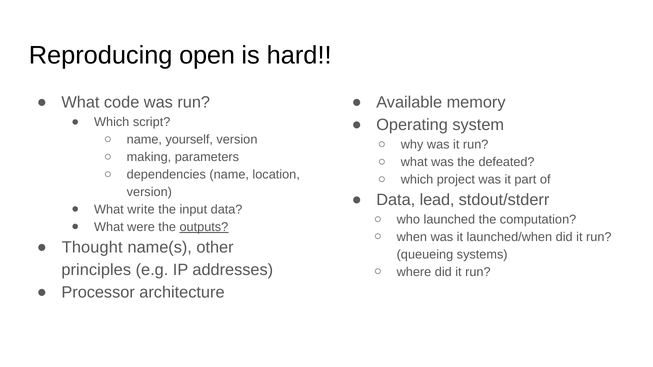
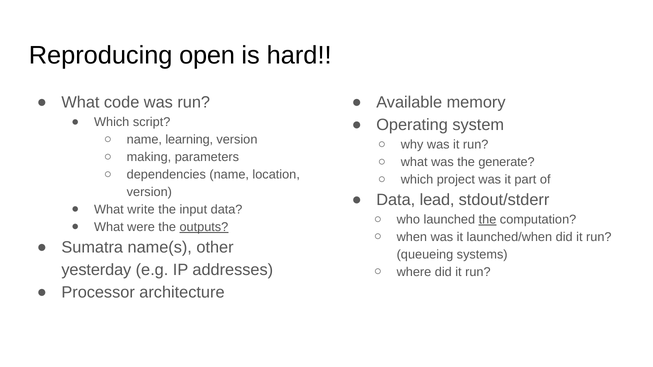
yourself: yourself -> learning
defeated: defeated -> generate
the at (488, 220) underline: none -> present
Thought: Thought -> Sumatra
principles: principles -> yesterday
